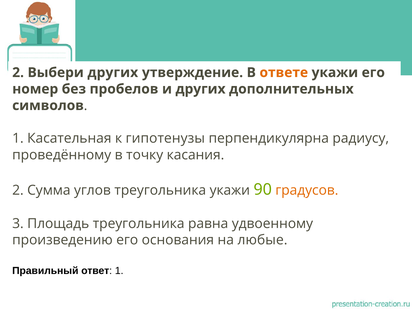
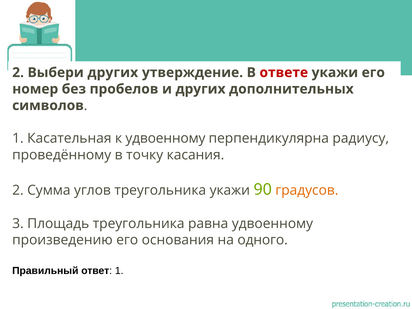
ответе colour: orange -> red
к гипотенузы: гипотенузы -> удвоенному
любые: любые -> одного
